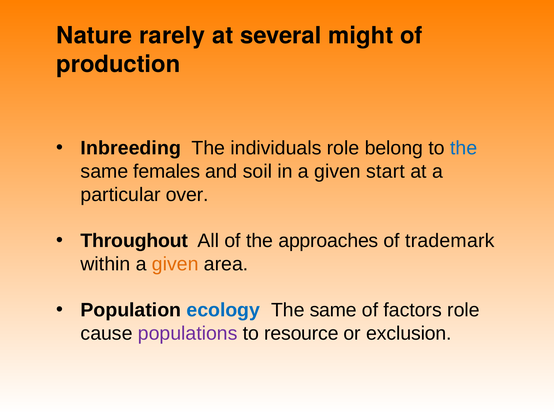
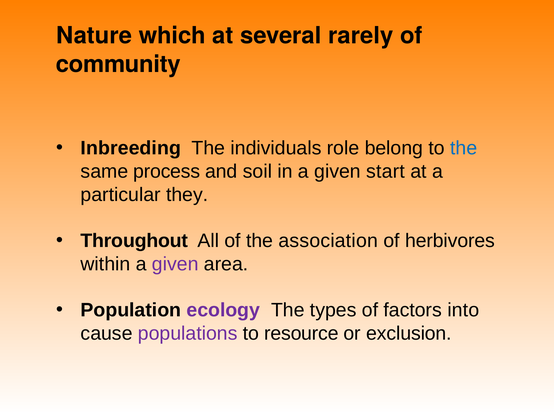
rarely: rarely -> which
might: might -> rarely
production: production -> community
females: females -> process
over: over -> they
approaches: approaches -> association
trademark: trademark -> herbivores
given at (175, 264) colour: orange -> purple
ecology colour: blue -> purple
same at (333, 310): same -> types
factors role: role -> into
